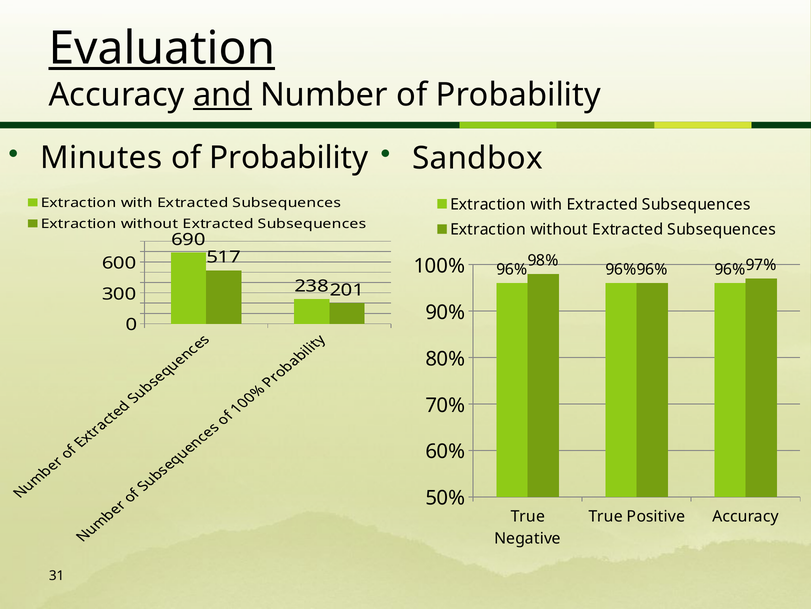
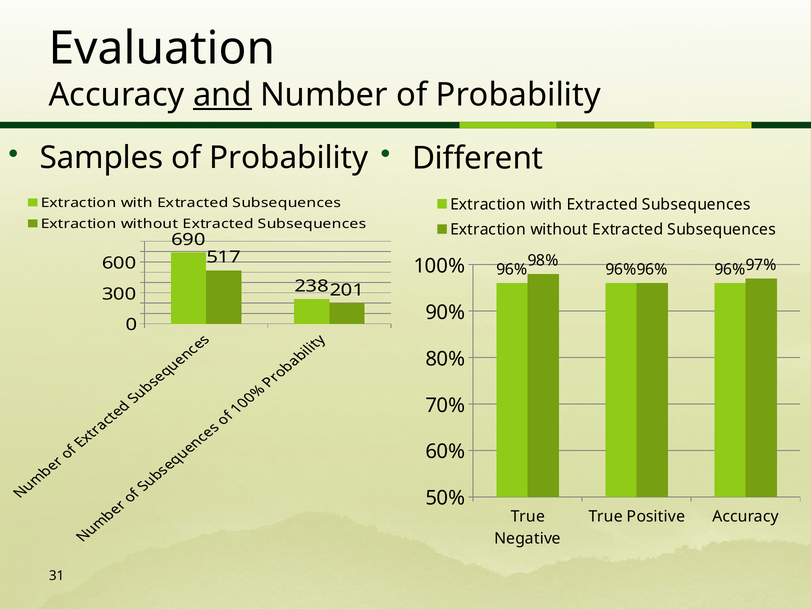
Evaluation underline: present -> none
Minutes: Minutes -> Samples
Sandbox: Sandbox -> Different
